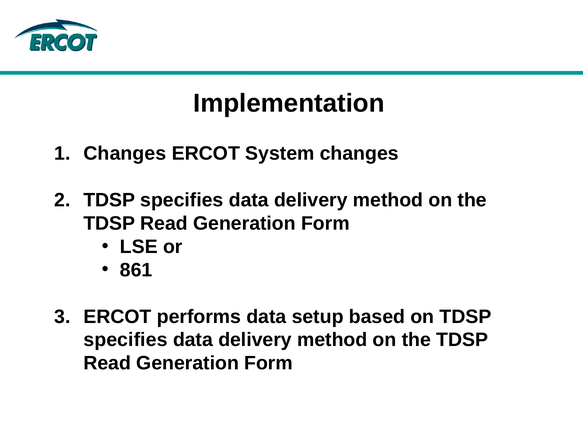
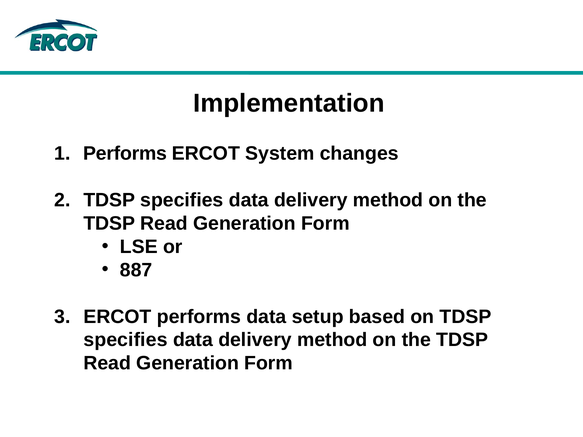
Changes at (125, 154): Changes -> Performs
861: 861 -> 887
